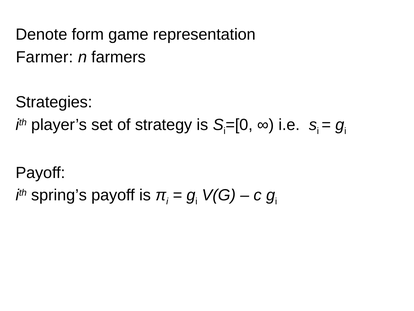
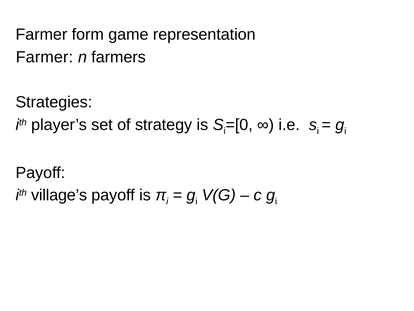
Denote at (41, 34): Denote -> Farmer
spring’s: spring’s -> village’s
